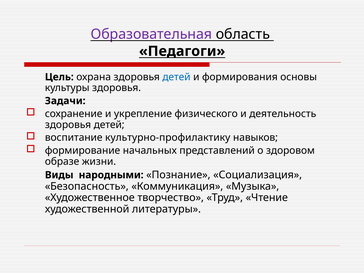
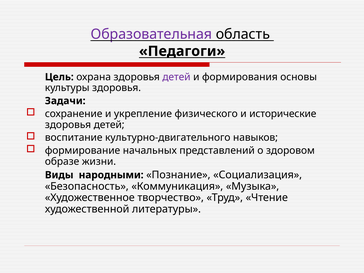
детей at (176, 77) colour: blue -> purple
деятельность: деятельность -> исторические
культурно-профилактику: культурно-профилактику -> культурно-двигательного
